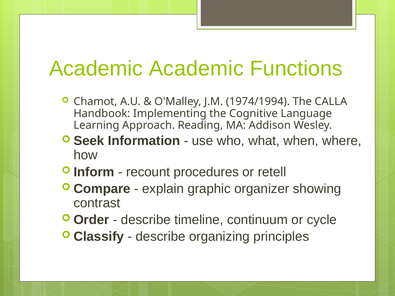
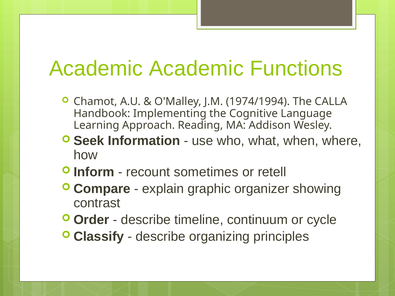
procedures: procedures -> sometimes
